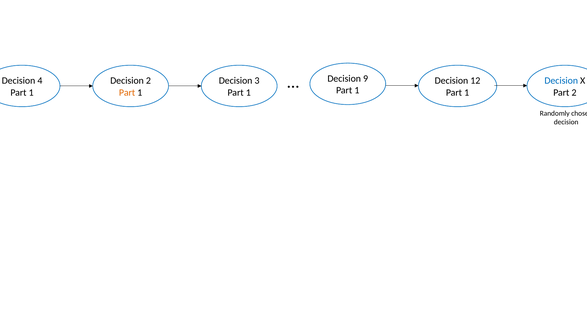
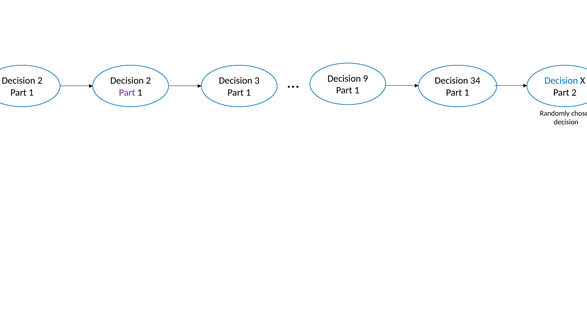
4 at (40, 81): 4 -> 2
12: 12 -> 34
Part at (127, 93) colour: orange -> purple
